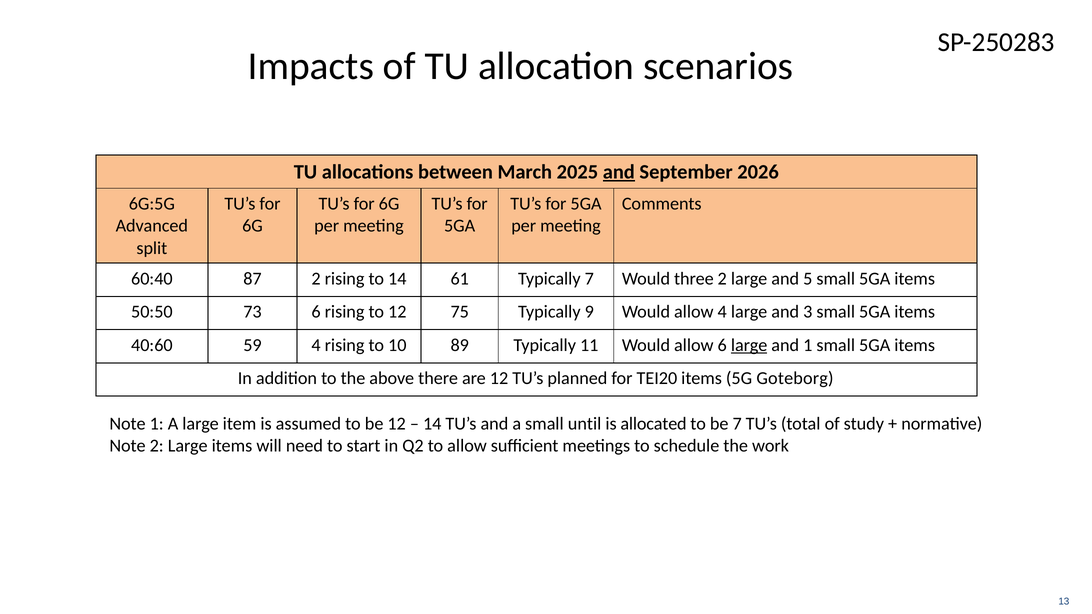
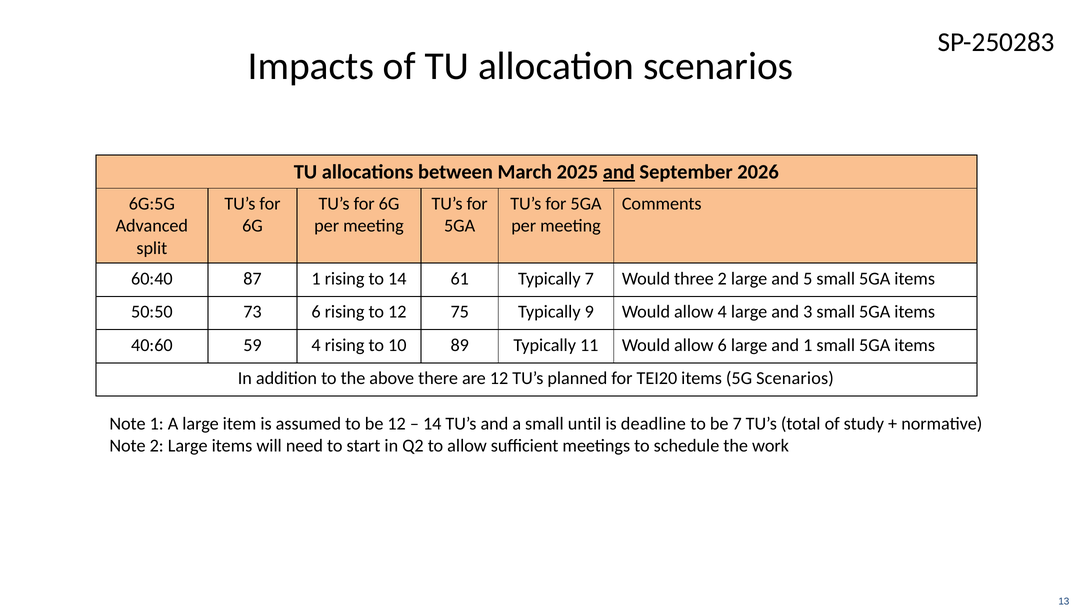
87 2: 2 -> 1
large at (749, 345) underline: present -> none
5G Goteborg: Goteborg -> Scenarios
allocated: allocated -> deadline
